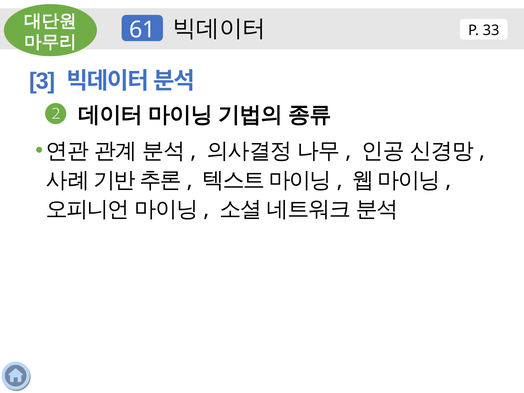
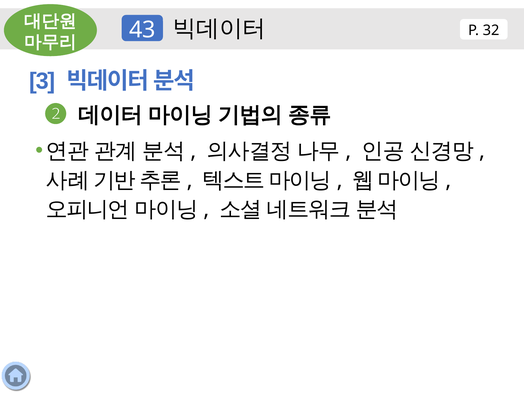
33: 33 -> 32
61: 61 -> 43
